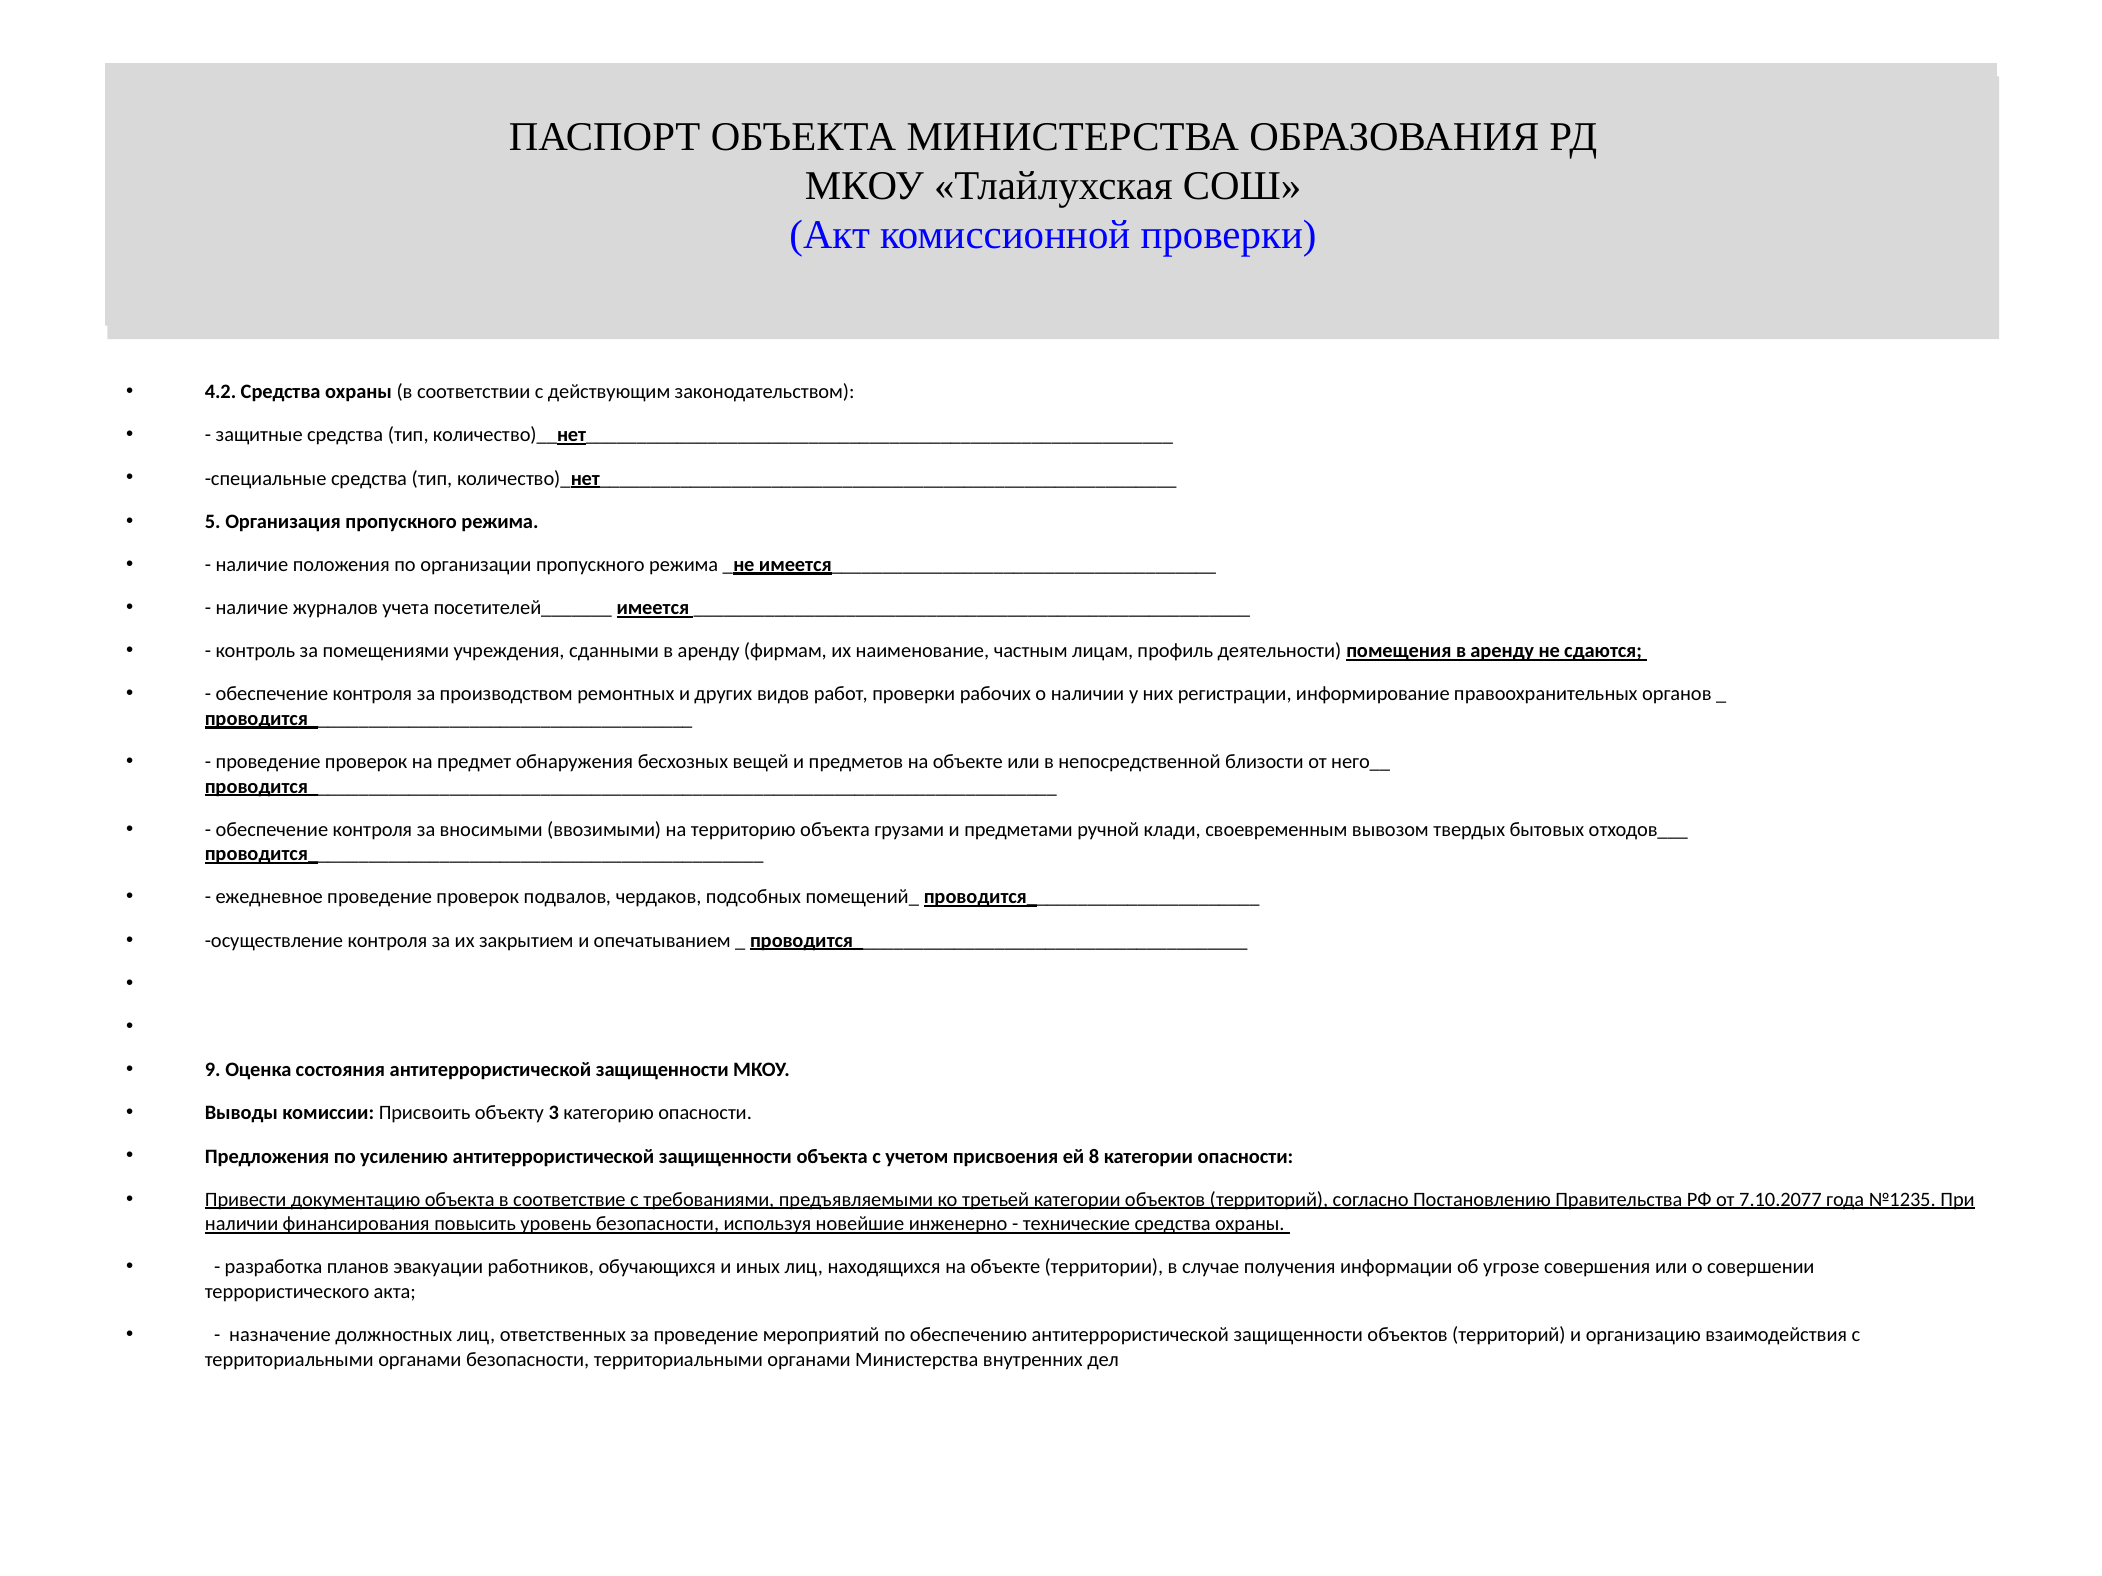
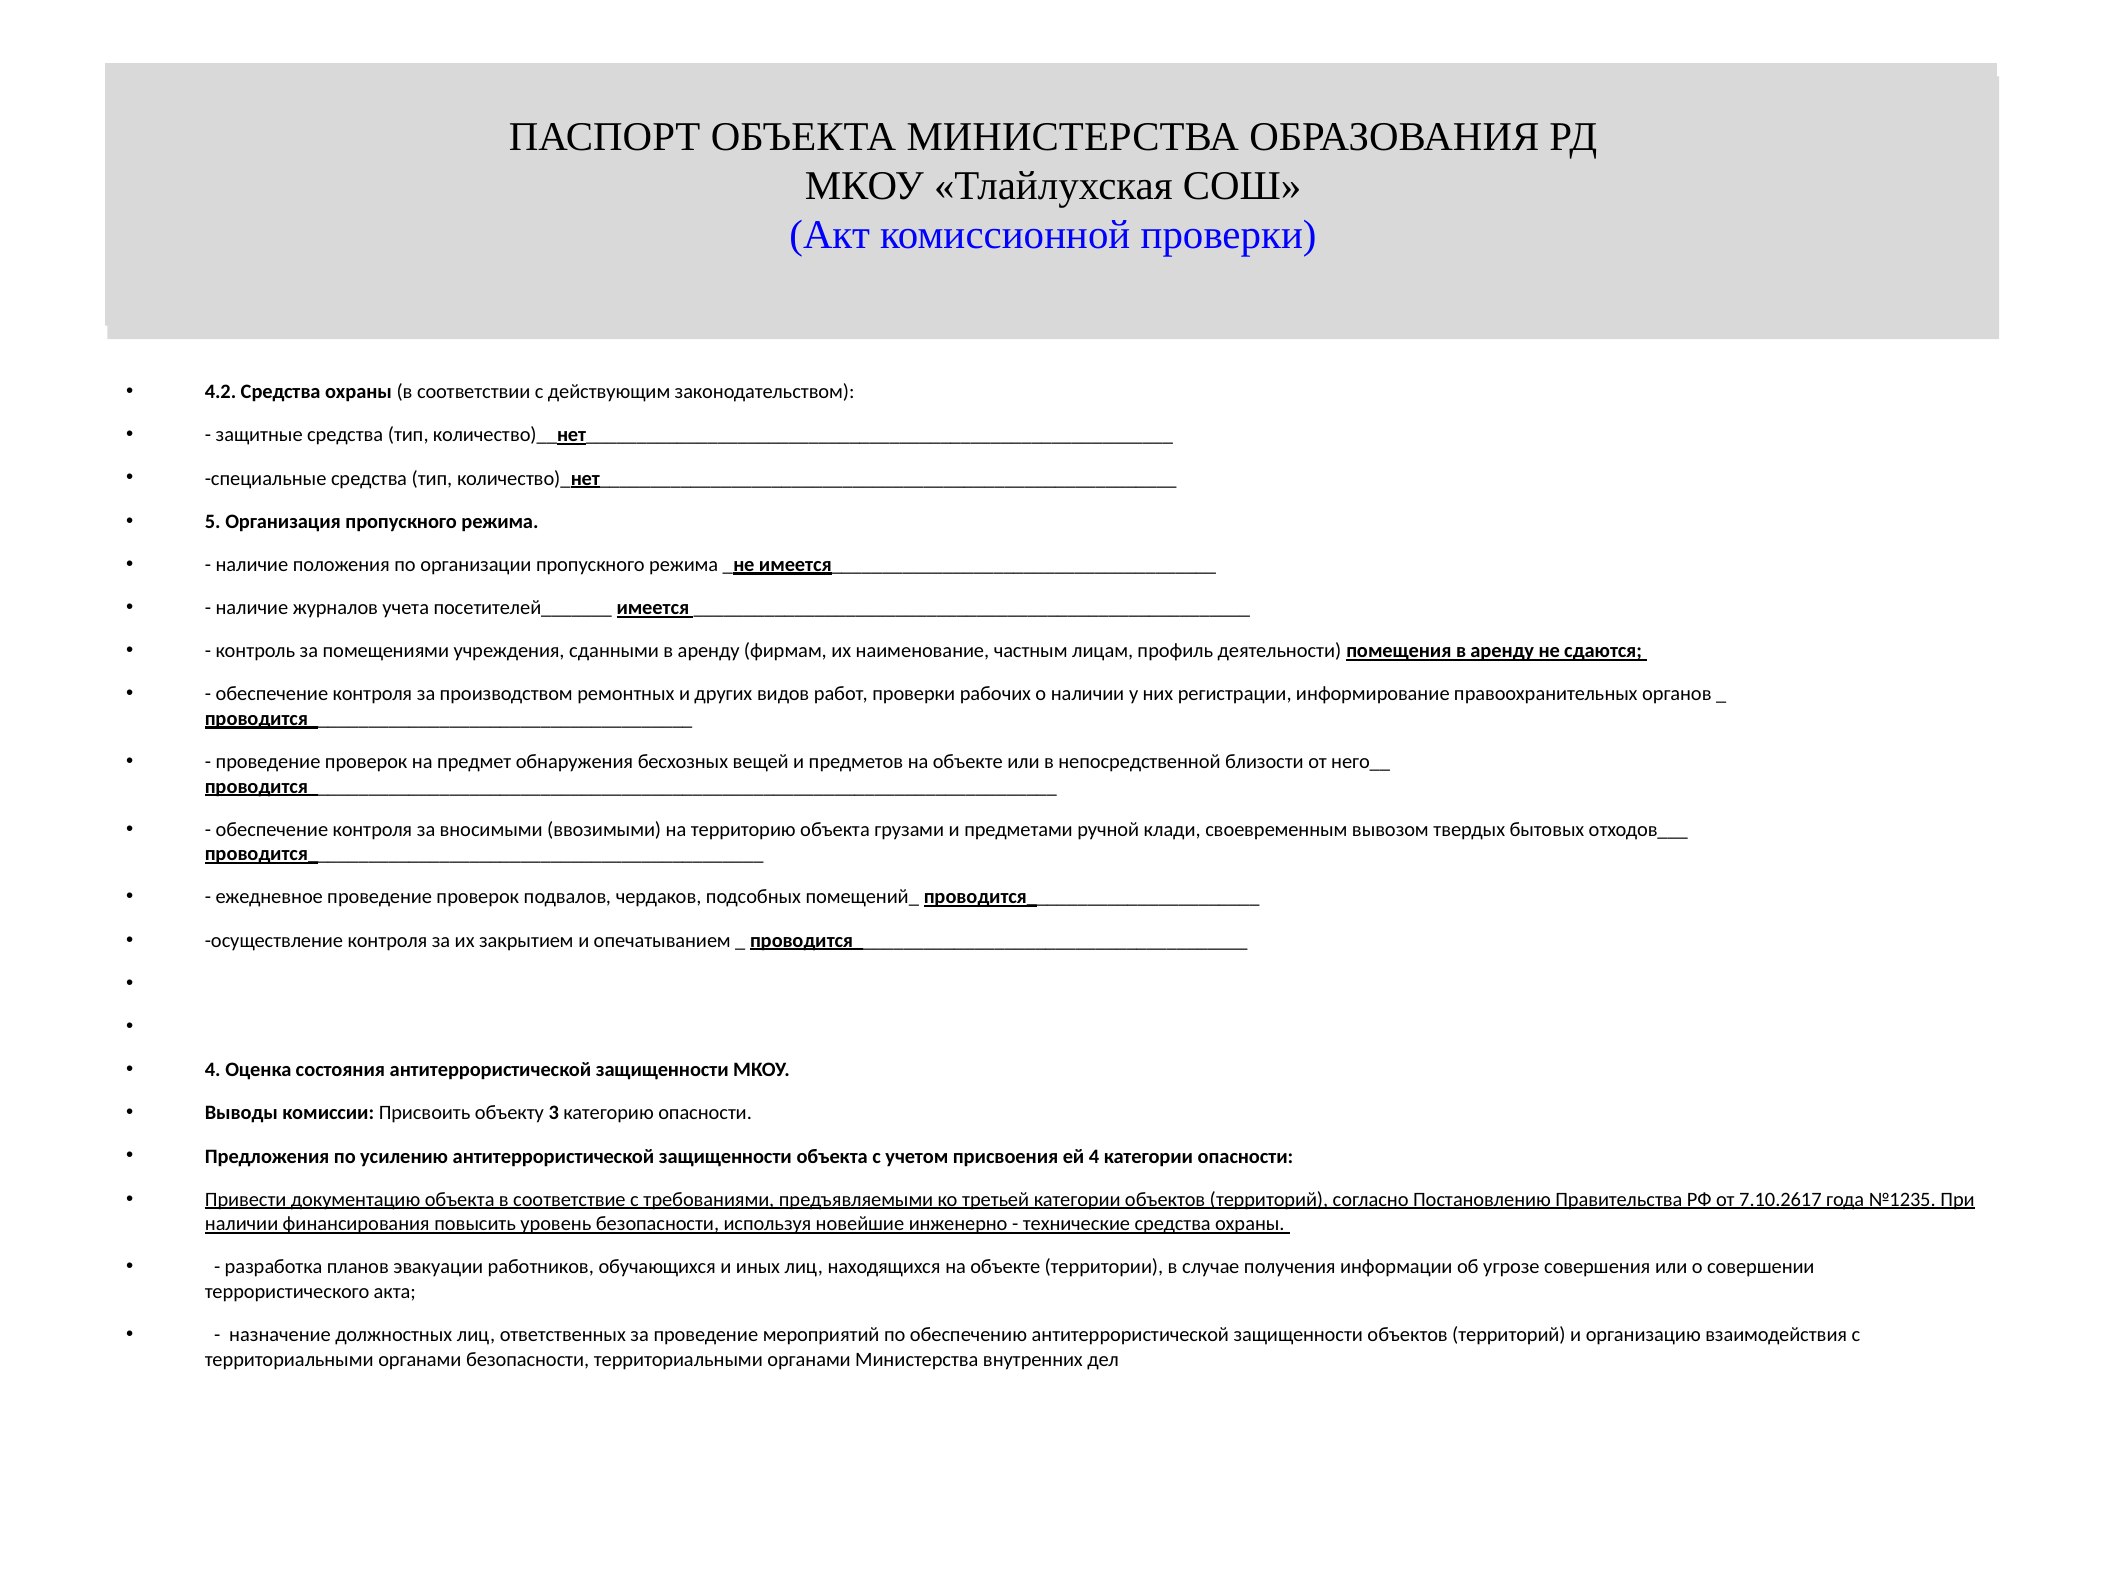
9 at (213, 1070): 9 -> 4
ей 8: 8 -> 4
7.10.2077: 7.10.2077 -> 7.10.2617
